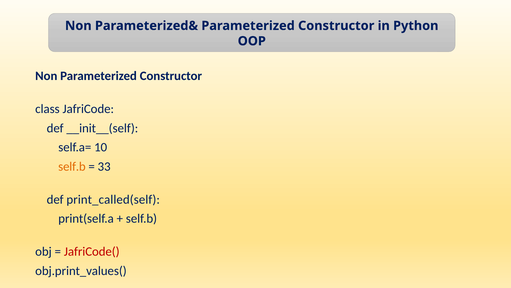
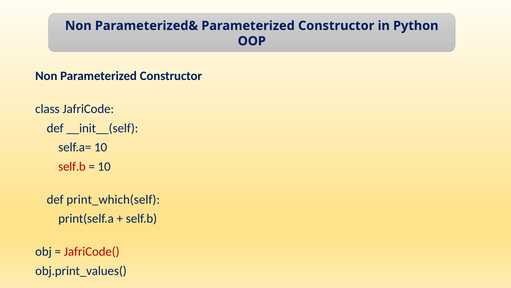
self.b at (72, 166) colour: orange -> red
33 at (104, 166): 33 -> 10
print_called(self: print_called(self -> print_which(self
